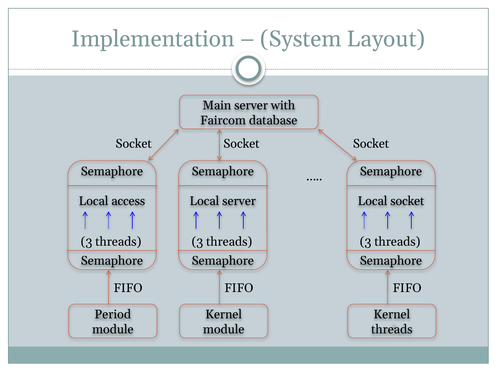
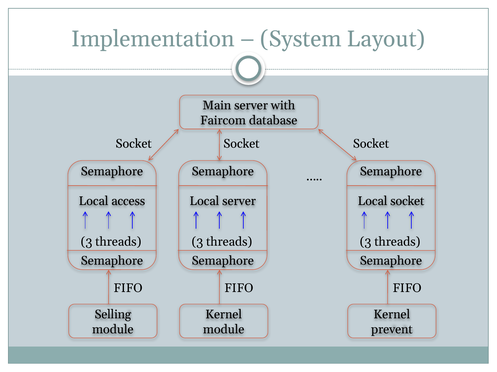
Period: Period -> Selling
threads at (392, 330): threads -> prevent
